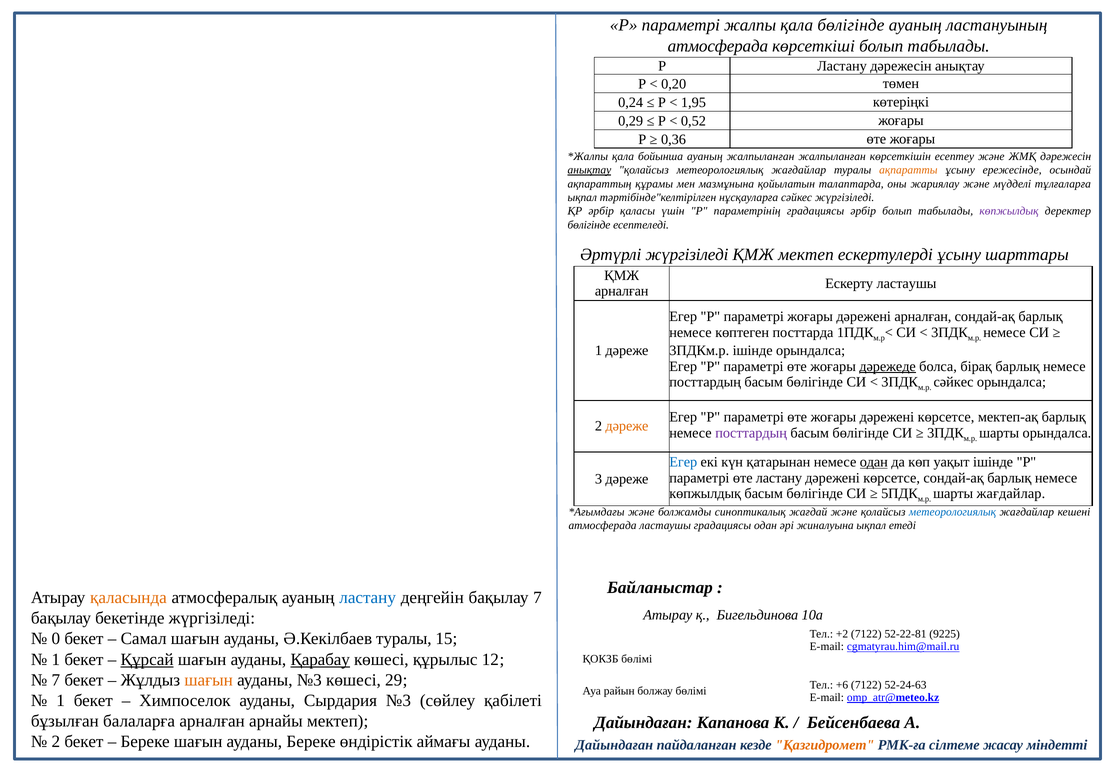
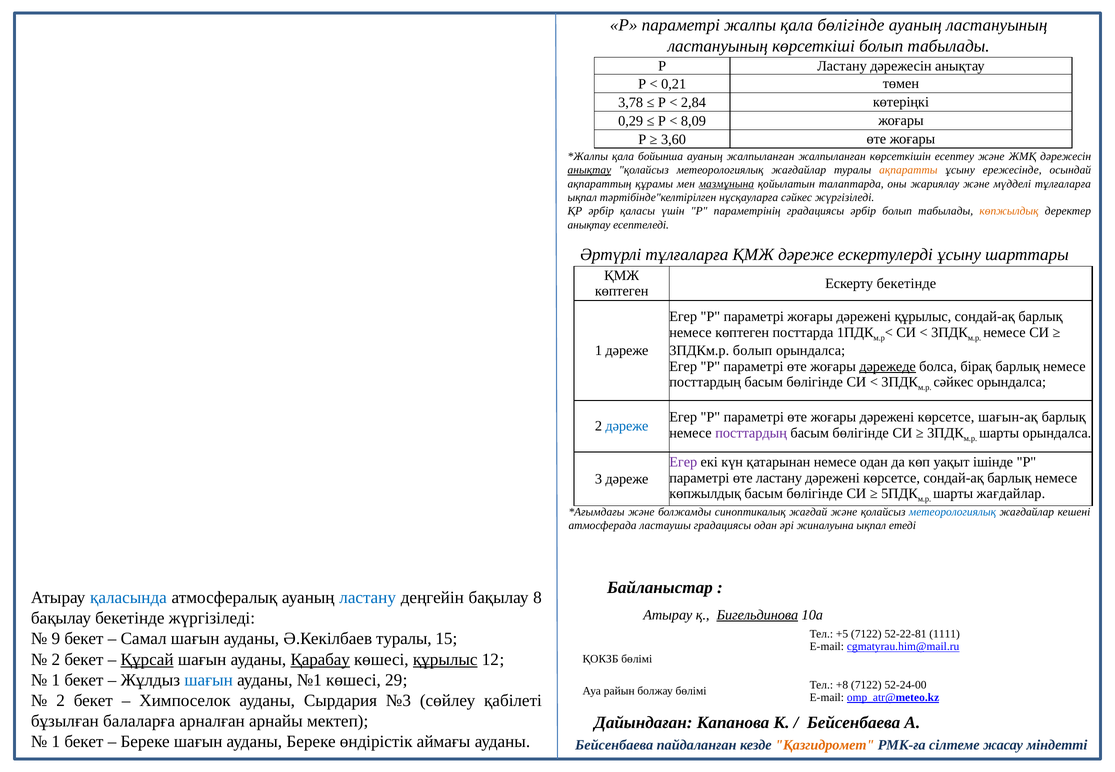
атмосферада at (718, 46): атмосферада -> ластануының
0,20: 0,20 -> 0,21
0,24: 0,24 -> 3,78
1,95: 1,95 -> 2,84
0,52: 0,52 -> 8,09
0,36: 0,36 -> 3,60
мазмұнына underline: none -> present
көпжылдық at (1009, 211) colour: purple -> orange
бөлігінде at (589, 225): бөлігінде -> анықтау
Әртүрлі жүргізіледі: жүргізіледі -> тұлғаларға
ҚМЖ мектеп: мектеп -> дәреже
Ескерту ластаушы: ластаушы -> бекетінде
арналған at (622, 291): арналған -> көптеген
дәрежені арналған: арналған -> құрылыс
3ПДКм.р ішінде: ішінде -> болып
мектеп-ақ: мектеп-ақ -> шағын-ақ
дәреже at (627, 426) colour: orange -> blue
Егер at (683, 462) colour: blue -> purple
одан at (874, 462) underline: present -> none
қаласында colour: orange -> blue
бақылау 7: 7 -> 8
Бигельдинова underline: none -> present
+2: +2 -> +5
9225: 9225 -> 1111
0: 0 -> 9
1 at (56, 659): 1 -> 2
құрылыс at (445, 659) underline: none -> present
7 at (56, 680): 7 -> 1
шағын at (209, 680) colour: orange -> blue
ауданы №3: №3 -> №1
+6: +6 -> +8
52-24-63: 52-24-63 -> 52-24-00
1 at (61, 700): 1 -> 2
2 at (56, 742): 2 -> 1
Дайындаған at (614, 745): Дайындаған -> Бейсенбаева
